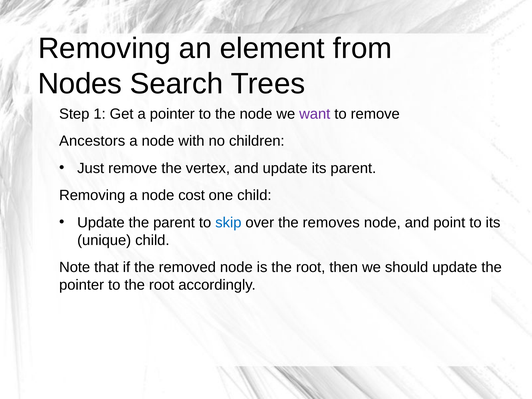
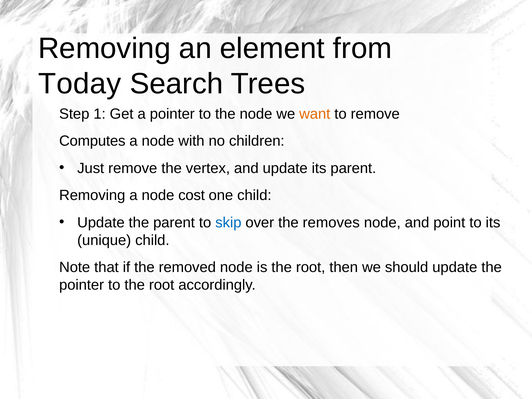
Nodes: Nodes -> Today
want colour: purple -> orange
Ancestors: Ancestors -> Computes
